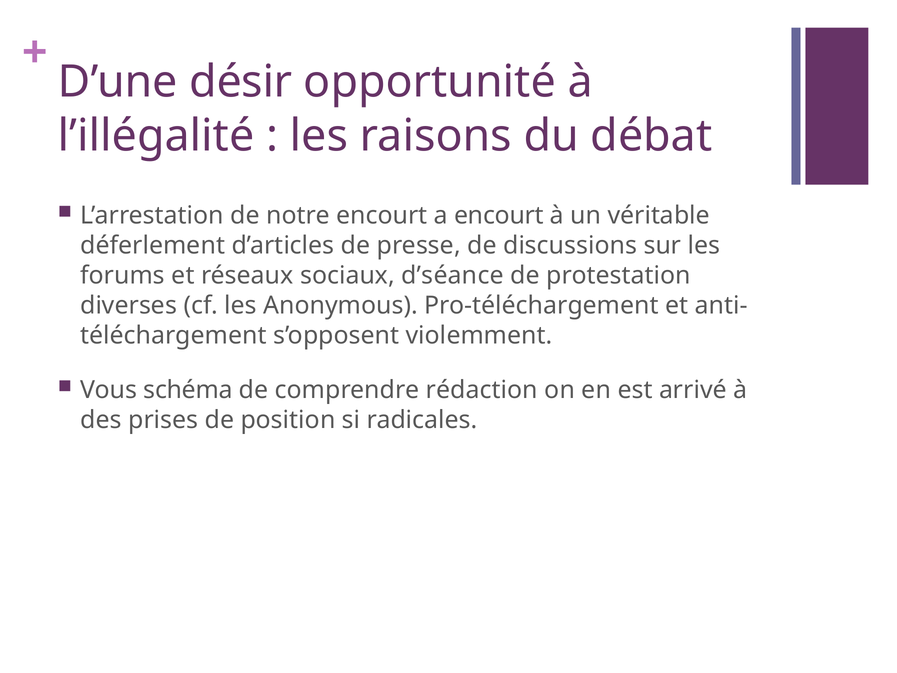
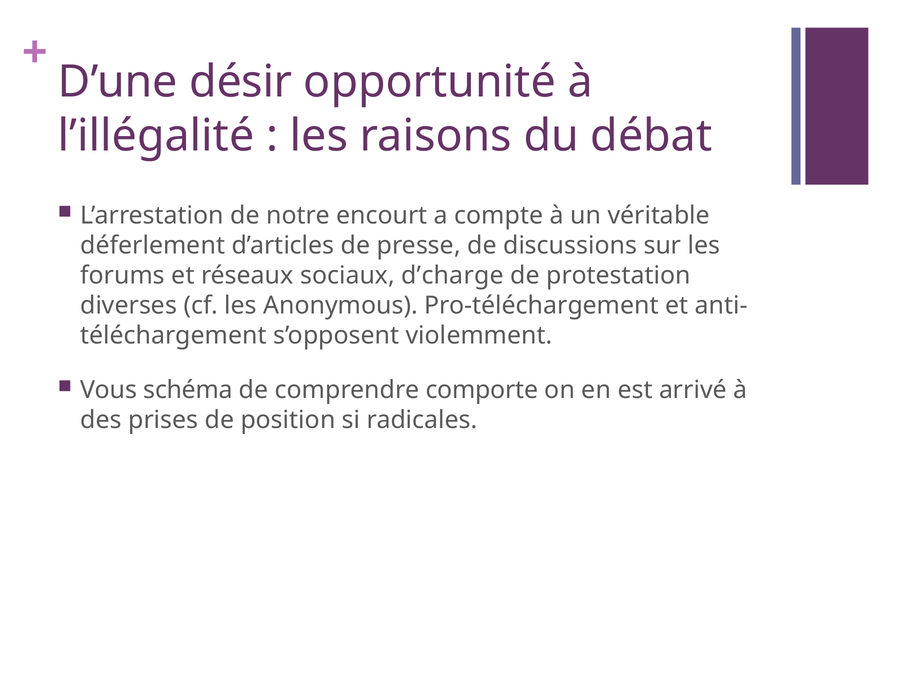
a encourt: encourt -> compte
d’séance: d’séance -> d’charge
rédaction: rédaction -> comporte
